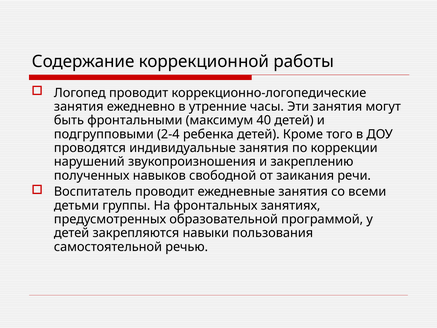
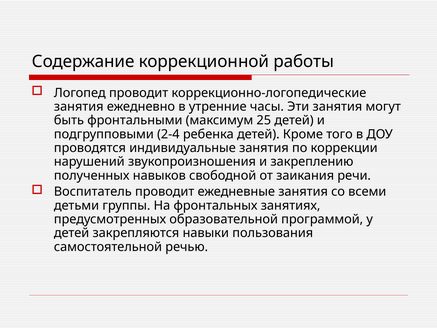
40: 40 -> 25
